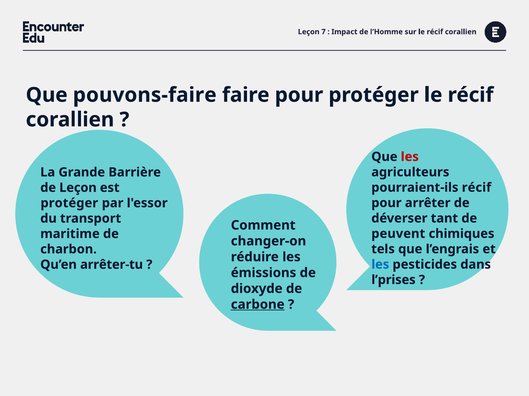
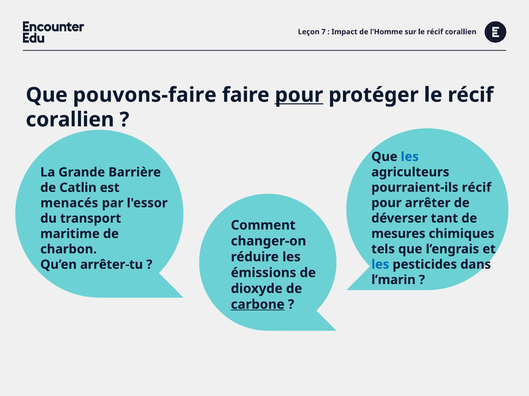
pour at (299, 95) underline: none -> present
les at (410, 157) colour: red -> blue
de Leçon: Leçon -> Catlin
protéger at (69, 203): protéger -> menacés
peuvent: peuvent -> mesures
l’prises: l’prises -> l’marin
